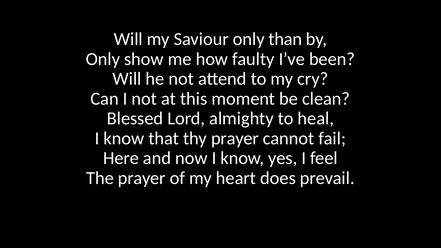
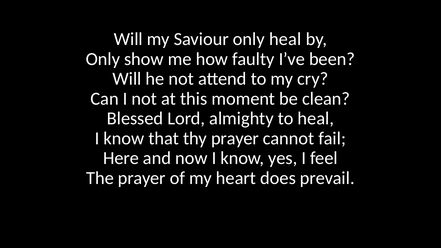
only than: than -> heal
